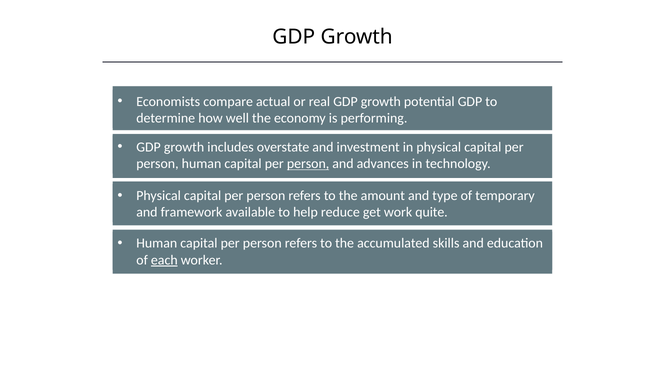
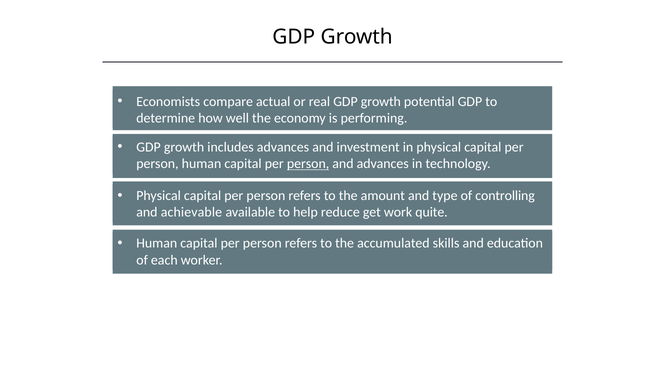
includes overstate: overstate -> advances
temporary: temporary -> controlling
framework: framework -> achievable
each underline: present -> none
